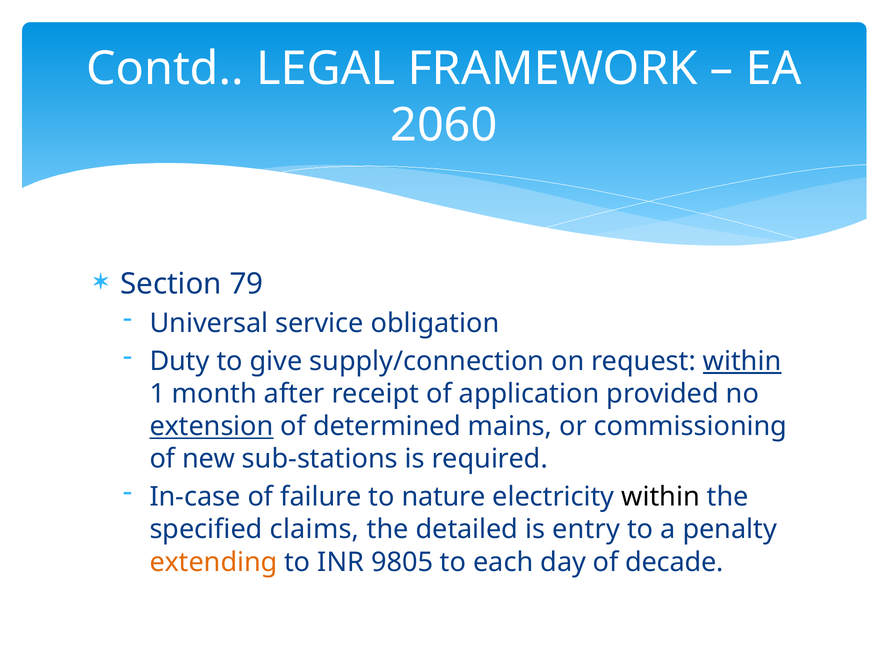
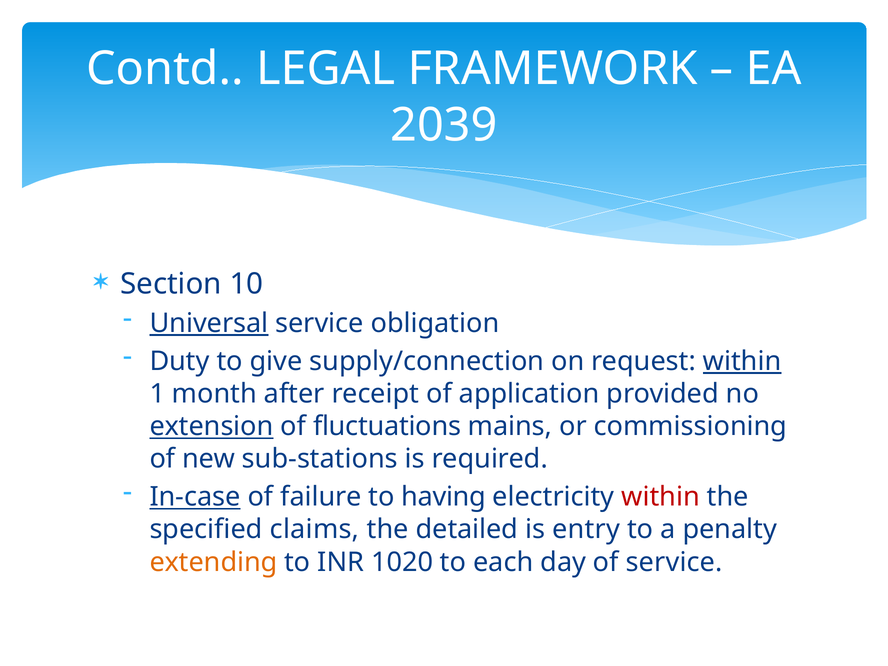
2060: 2060 -> 2039
79: 79 -> 10
Universal underline: none -> present
determined: determined -> fluctuations
In-case underline: none -> present
nature: nature -> having
within at (661, 497) colour: black -> red
9805: 9805 -> 1020
of decade: decade -> service
